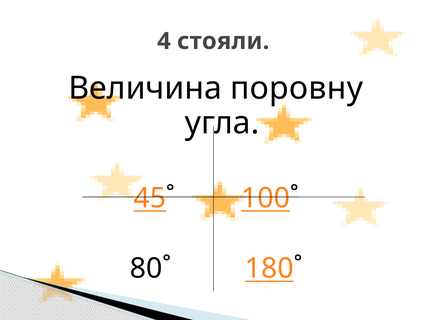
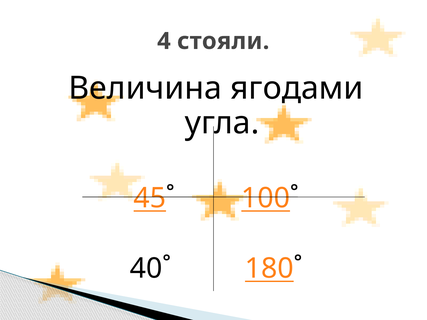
поровну: поровну -> ягодами
80˚: 80˚ -> 40˚
